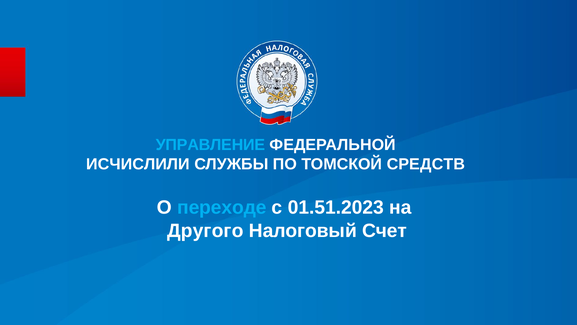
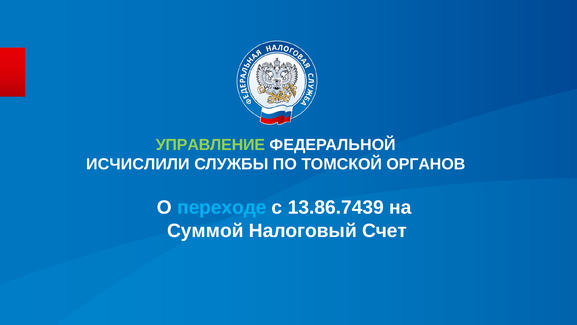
УПРАВЛЕНИЕ colour: light blue -> light green
СРЕДСТВ: СРЕДСТВ -> ОРГАНОВ
01.51.2023: 01.51.2023 -> 13.86.7439
Другого: Другого -> Суммой
